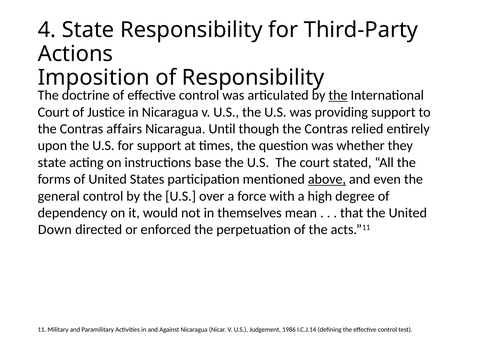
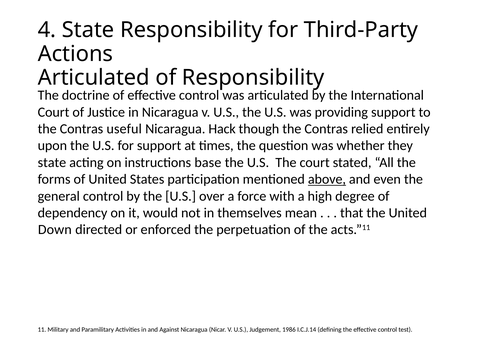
Imposition at (94, 77): Imposition -> Articulated
the at (338, 95) underline: present -> none
affairs: affairs -> useful
Until: Until -> Hack
